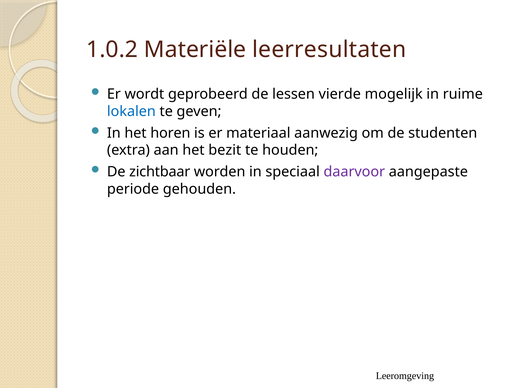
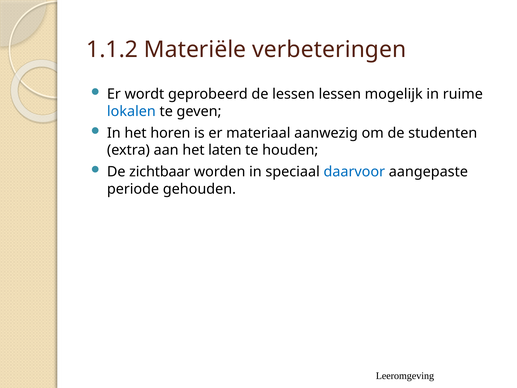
1.0.2: 1.0.2 -> 1.1.2
leerresultaten: leerresultaten -> verbeteringen
lessen vierde: vierde -> lessen
bezit: bezit -> laten
daarvoor colour: purple -> blue
